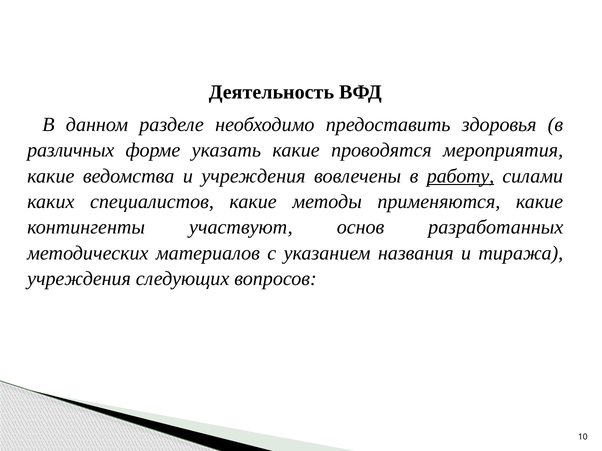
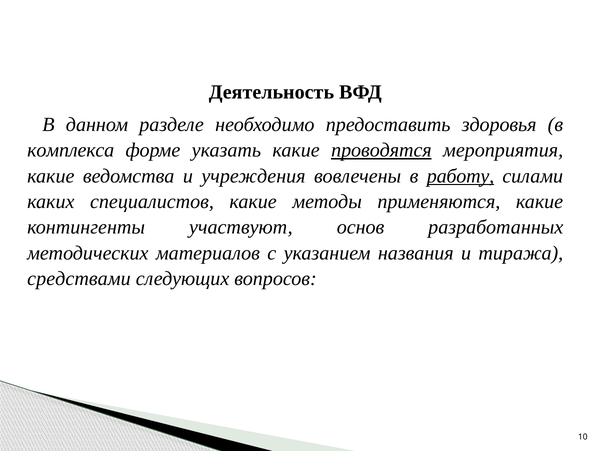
различных: различных -> комплекса
проводятся underline: none -> present
учреждения at (79, 279): учреждения -> средствами
